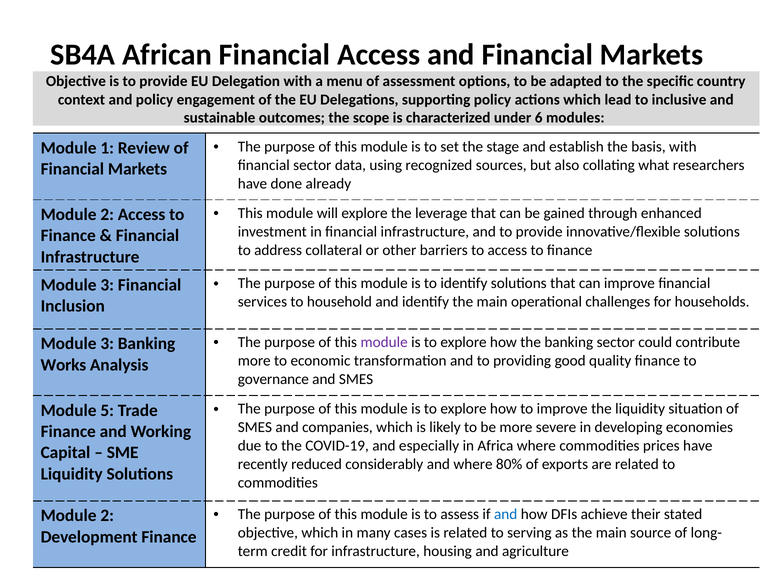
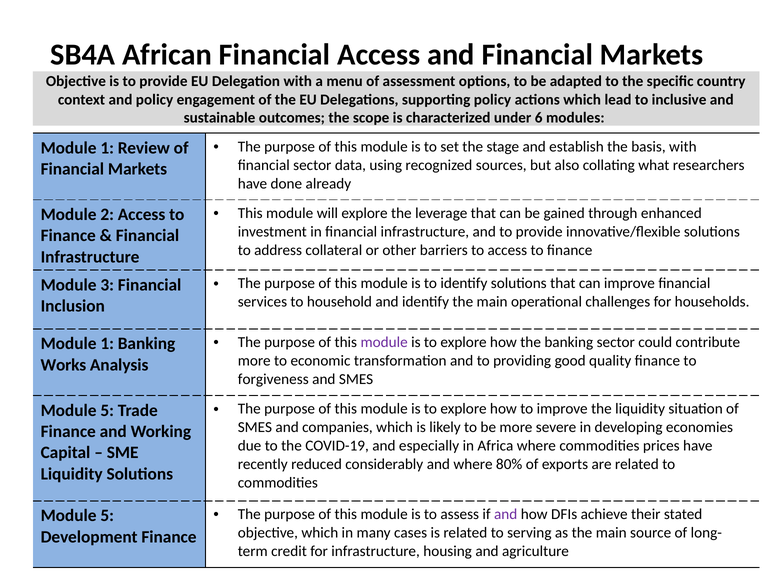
3 at (107, 344): 3 -> 1
governance: governance -> forgiveness
and at (506, 514) colour: blue -> purple
2 at (107, 516): 2 -> 5
